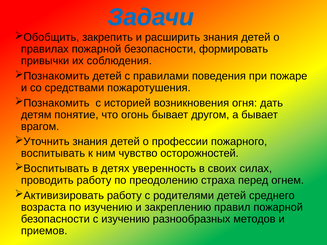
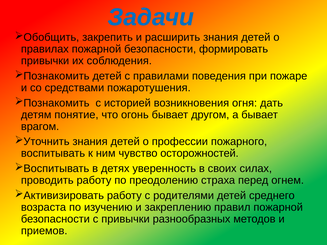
с изучению: изучению -> привычки
